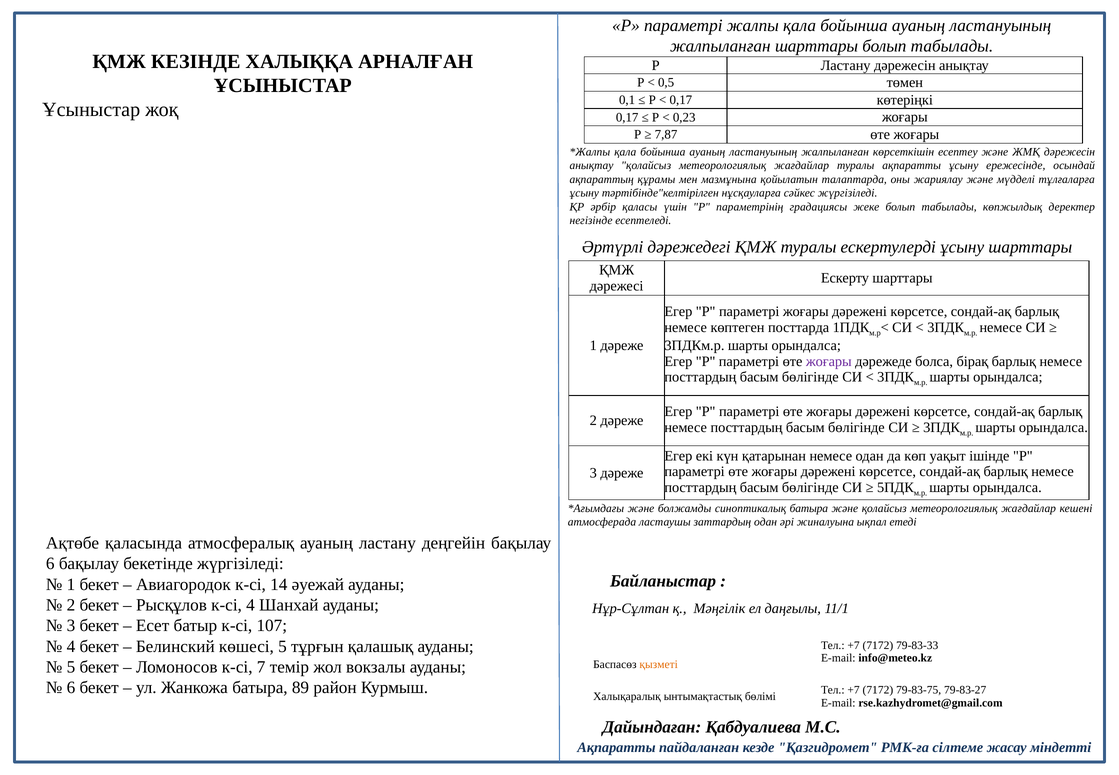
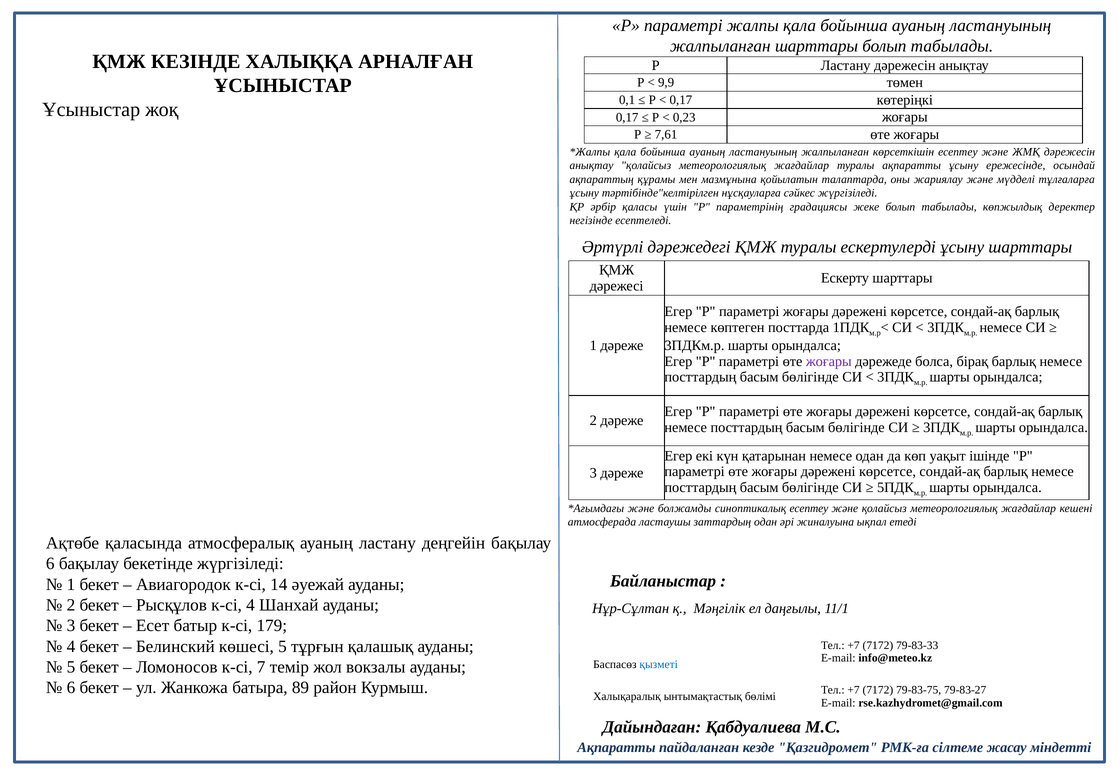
0,5: 0,5 -> 9,9
7,87: 7,87 -> 7,61
синоптикалық батыра: батыра -> есептеу
107: 107 -> 179
қызметі colour: orange -> blue
